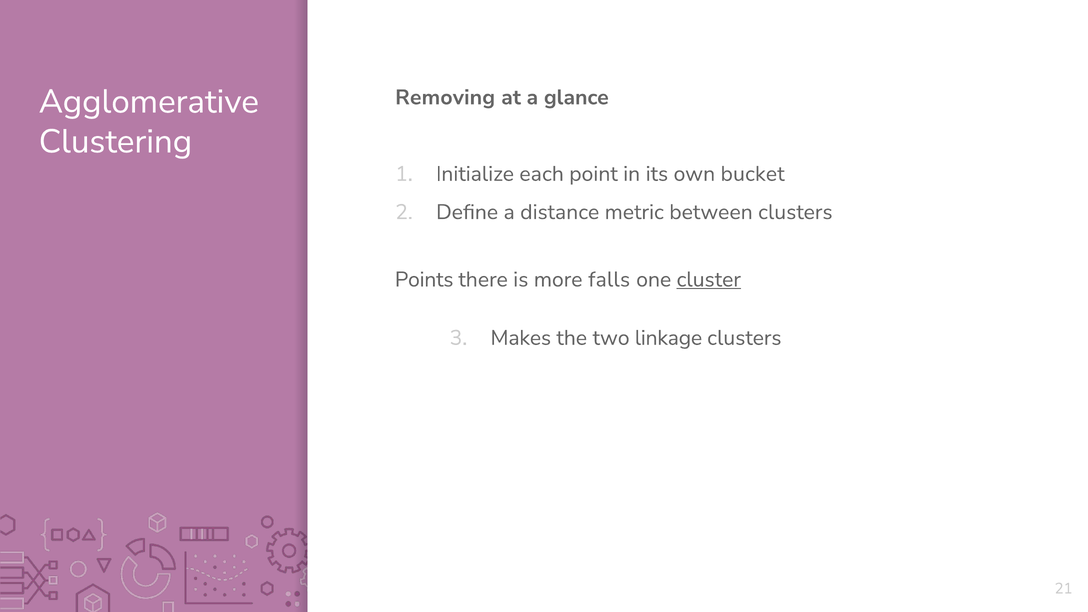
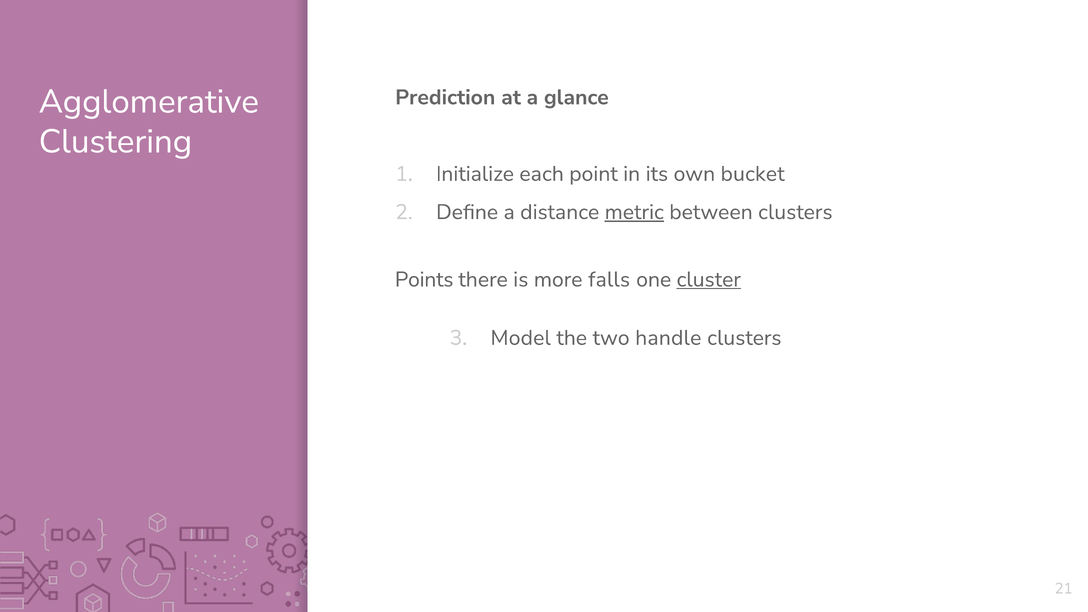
Removing: Removing -> Prediction
metric underline: none -> present
Makes: Makes -> Model
linkage: linkage -> handle
